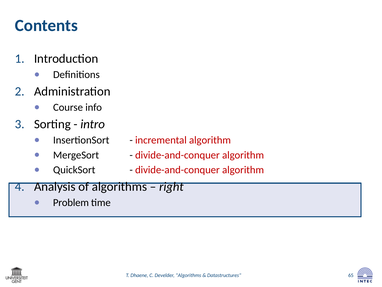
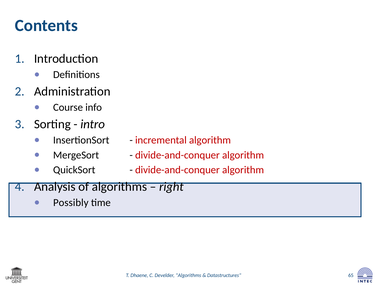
Problem: Problem -> Possibly
